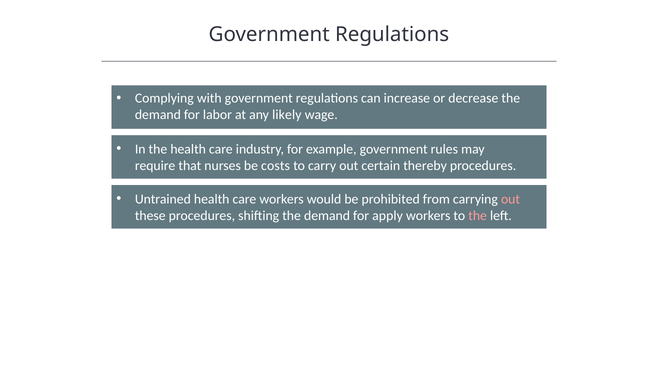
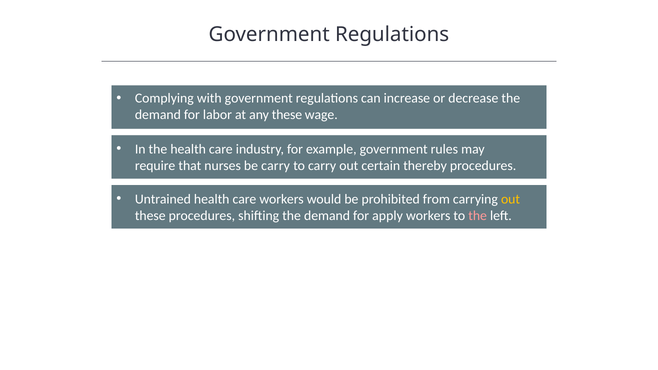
any likely: likely -> these
be costs: costs -> carry
out at (511, 199) colour: pink -> yellow
